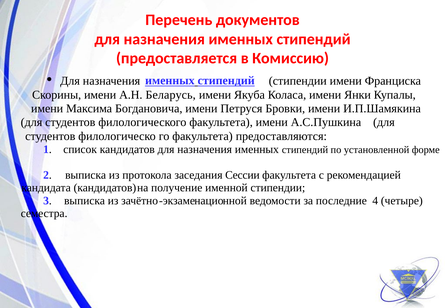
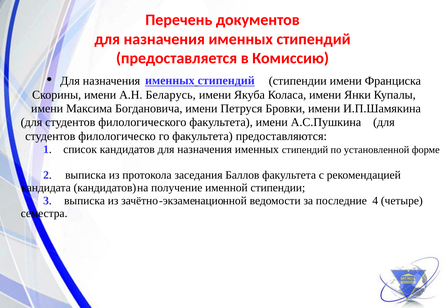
Сессии: Сессии -> Баллов
